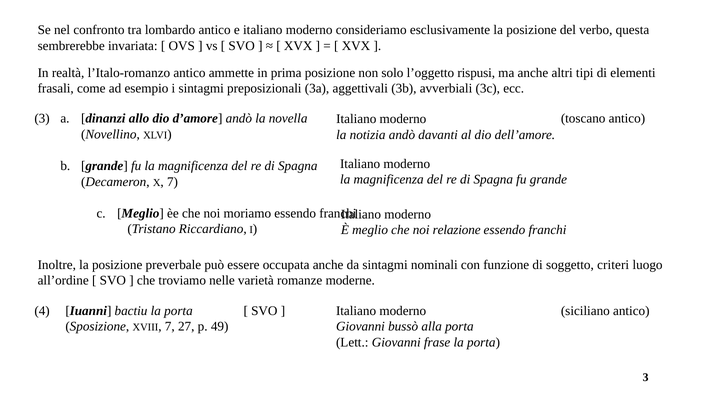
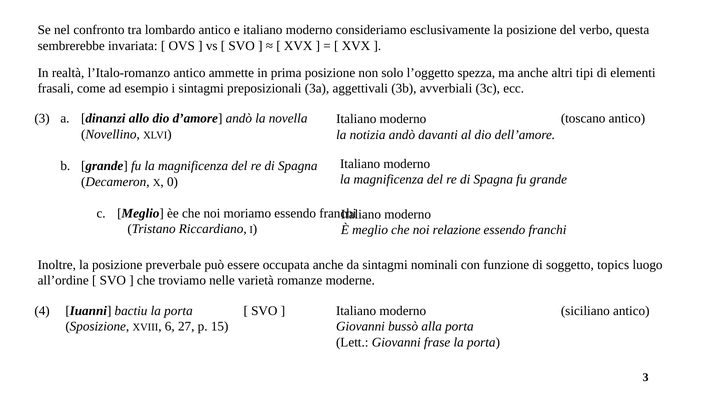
rispusi: rispusi -> spezza
7 at (172, 182): 7 -> 0
criteri: criteri -> topics
7 at (170, 326): 7 -> 6
49: 49 -> 15
